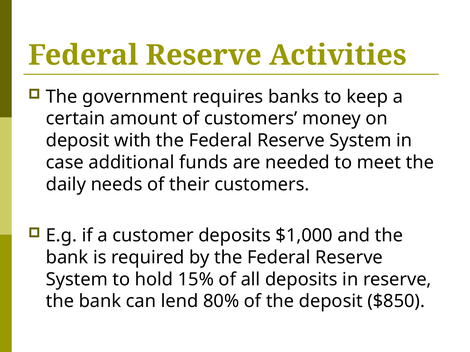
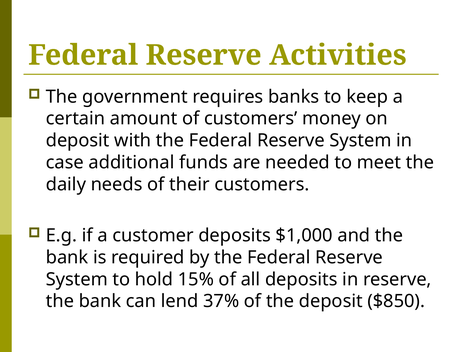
80%: 80% -> 37%
